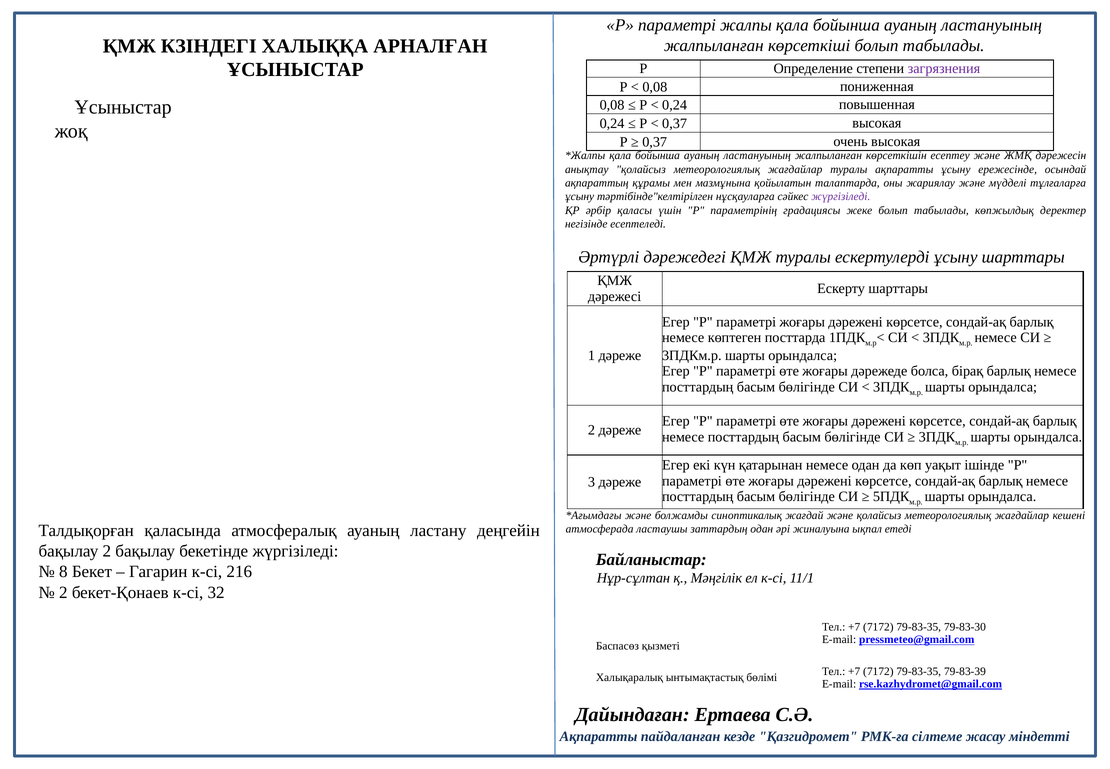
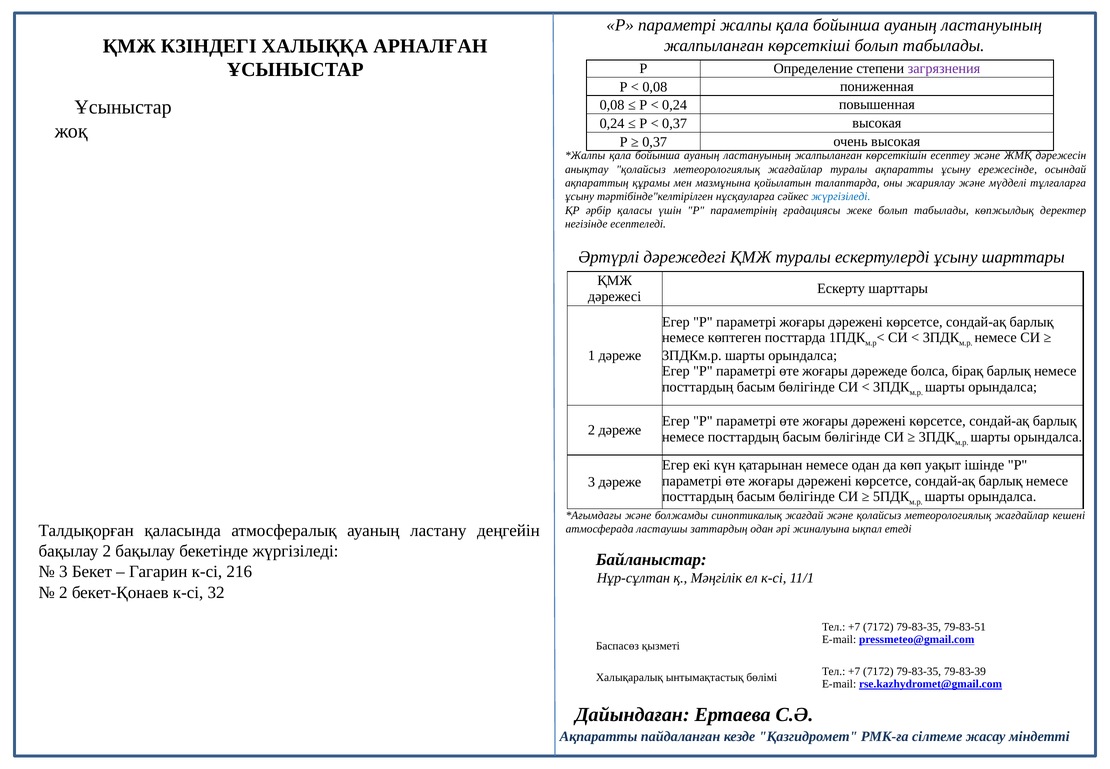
жүргізіледі at (841, 197) colour: purple -> blue
8 at (63, 571): 8 -> 3
79-83-30: 79-83-30 -> 79-83-51
